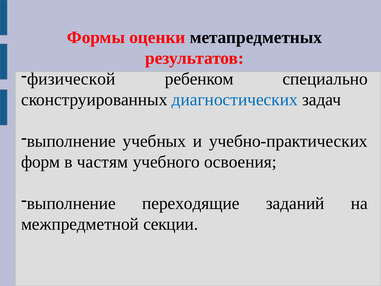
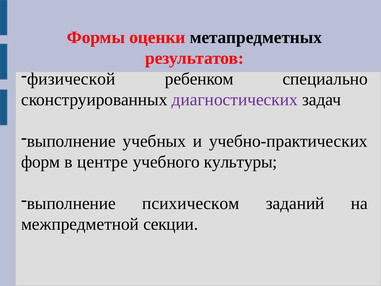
диагностических colour: blue -> purple
частям: частям -> центре
освоения: освоения -> культуры
переходящие: переходящие -> психическом
